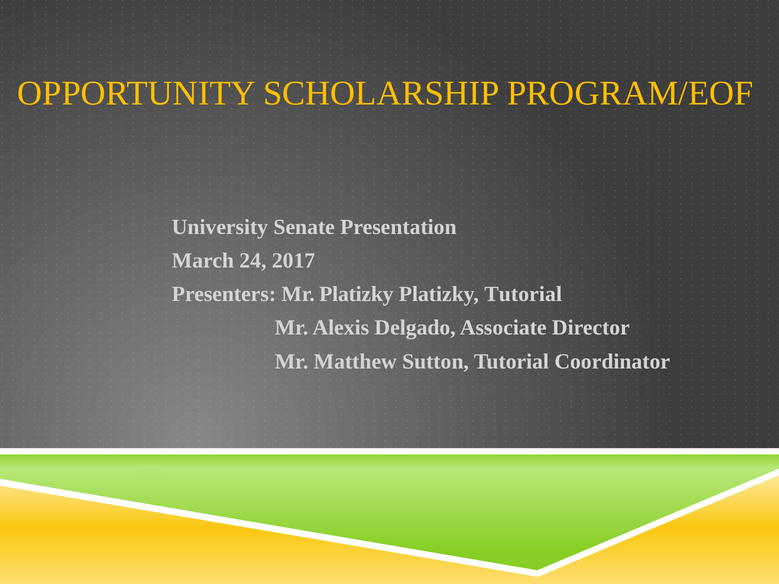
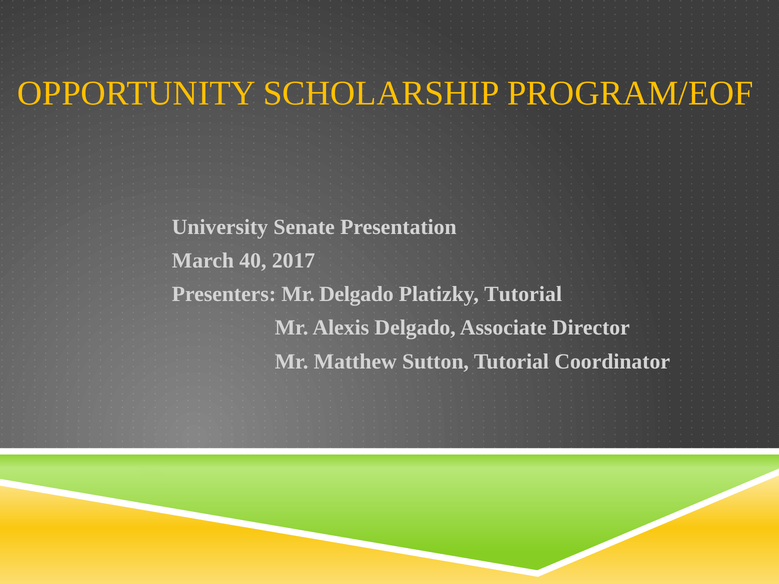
24: 24 -> 40
Mr Platizky: Platizky -> Delgado
